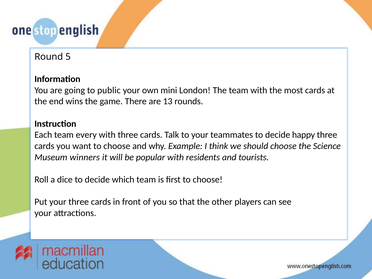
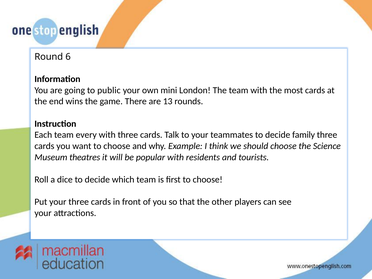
5: 5 -> 6
happy: happy -> family
winners: winners -> theatres
